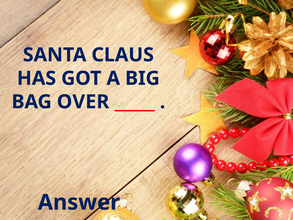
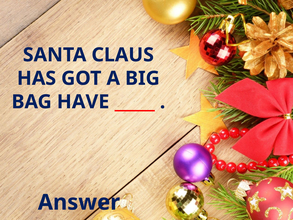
OVER: OVER -> HAVE
